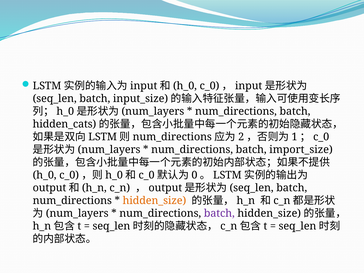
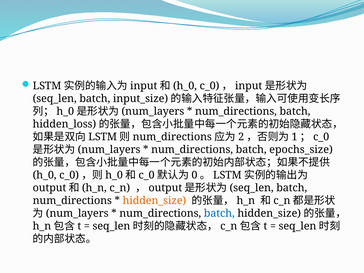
hidden_cats: hidden_cats -> hidden_loss
import_size: import_size -> epochs_size
batch at (219, 213) colour: purple -> blue
